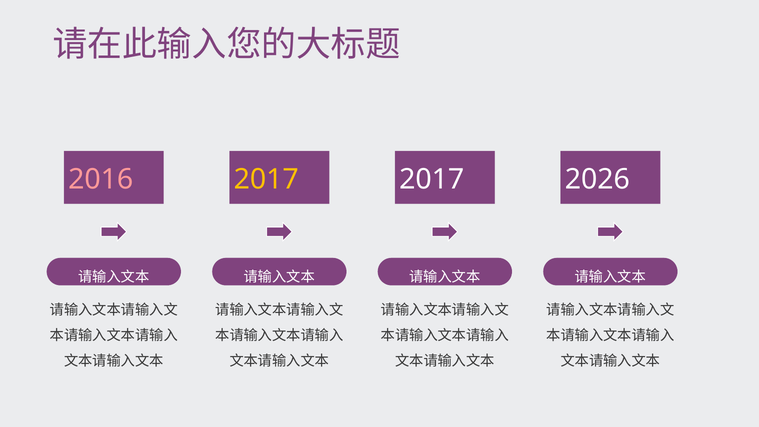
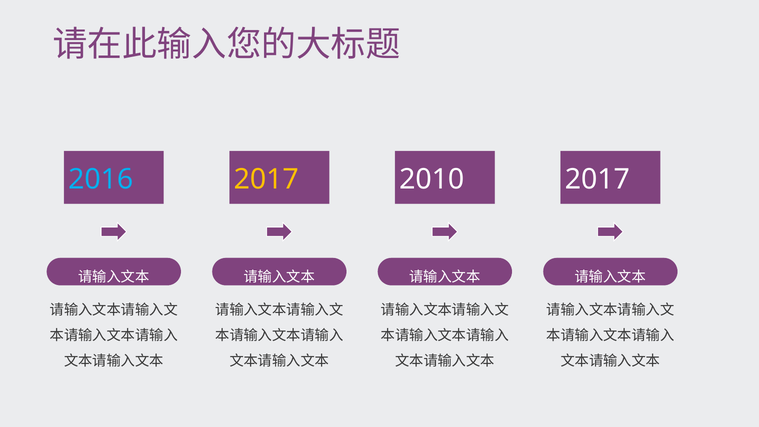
2016 colour: pink -> light blue
2017 at (432, 179): 2017 -> 2010
2026 at (597, 179): 2026 -> 2017
